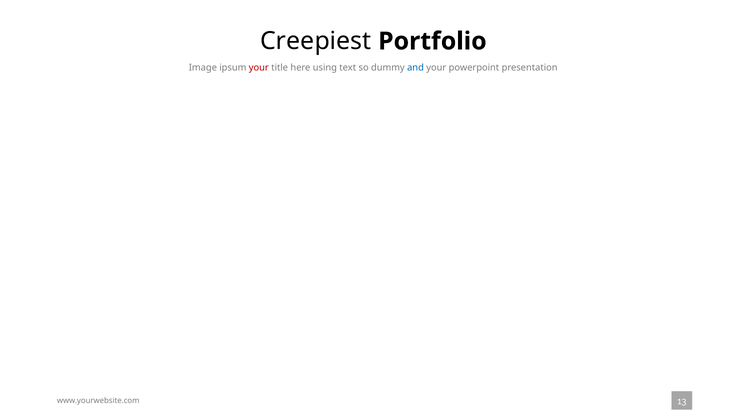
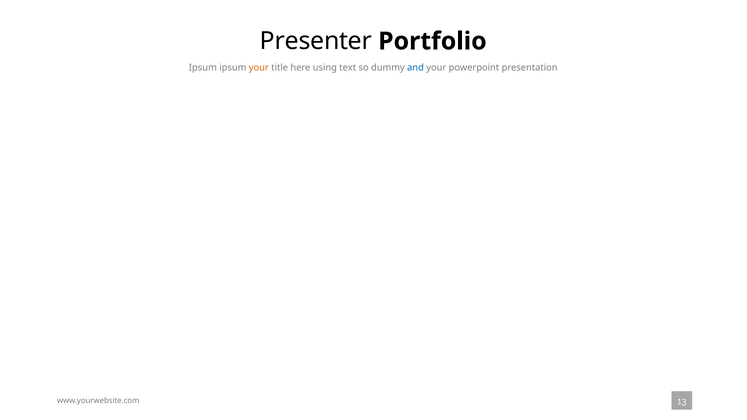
Creepiest: Creepiest -> Presenter
Image at (203, 68): Image -> Ipsum
your at (259, 68) colour: red -> orange
